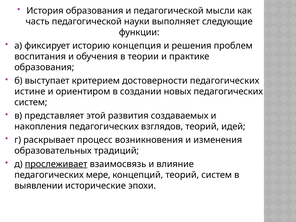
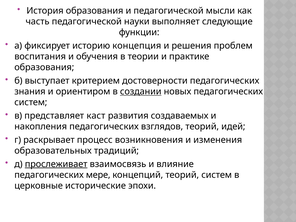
истине: истине -> знания
создании underline: none -> present
этой: этой -> каст
выявлении: выявлении -> церковные
